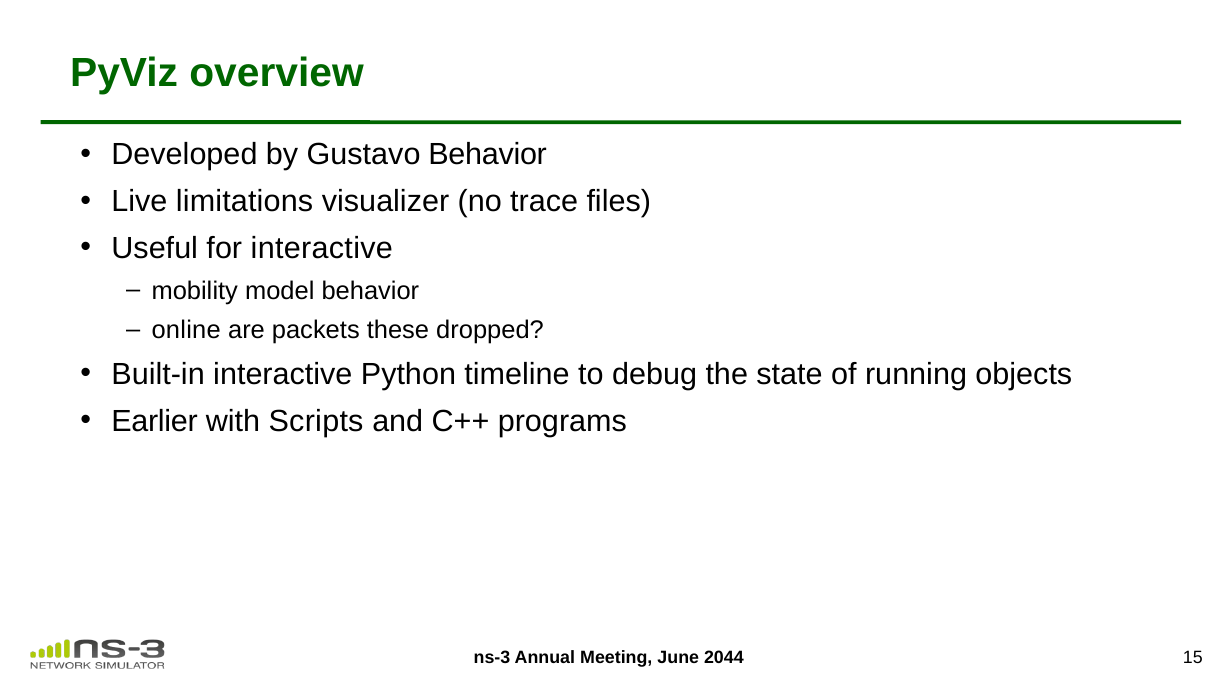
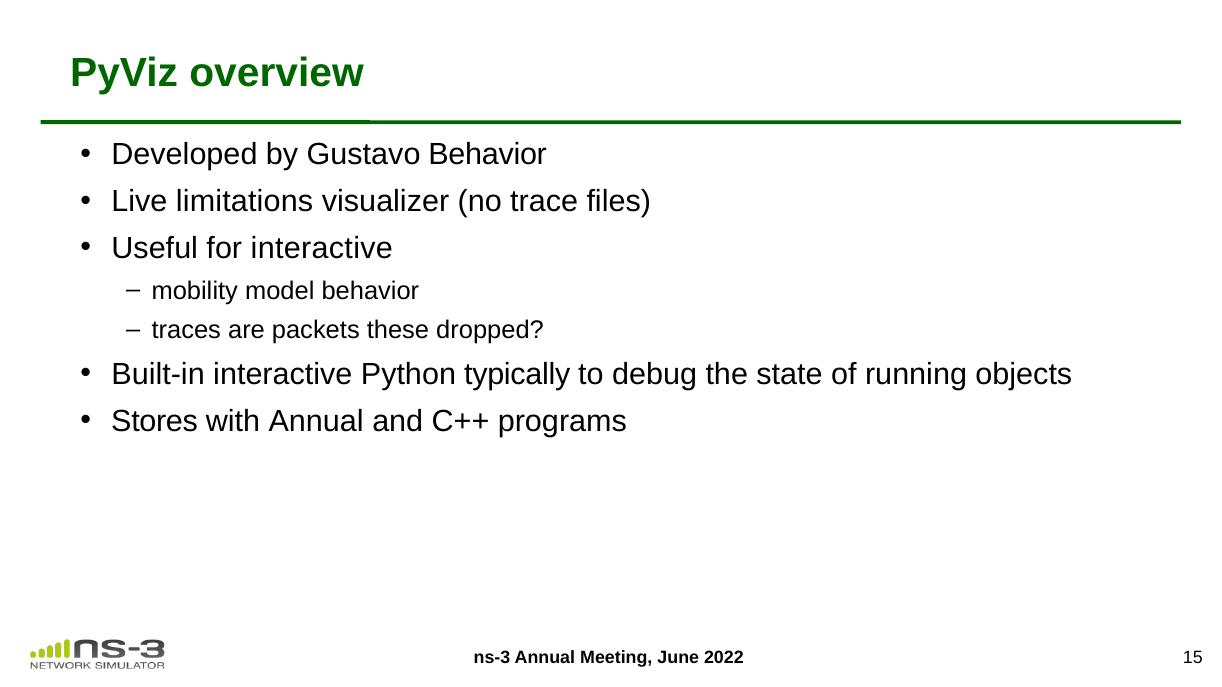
online: online -> traces
timeline: timeline -> typically
Earlier: Earlier -> Stores
with Scripts: Scripts -> Annual
2044: 2044 -> 2022
